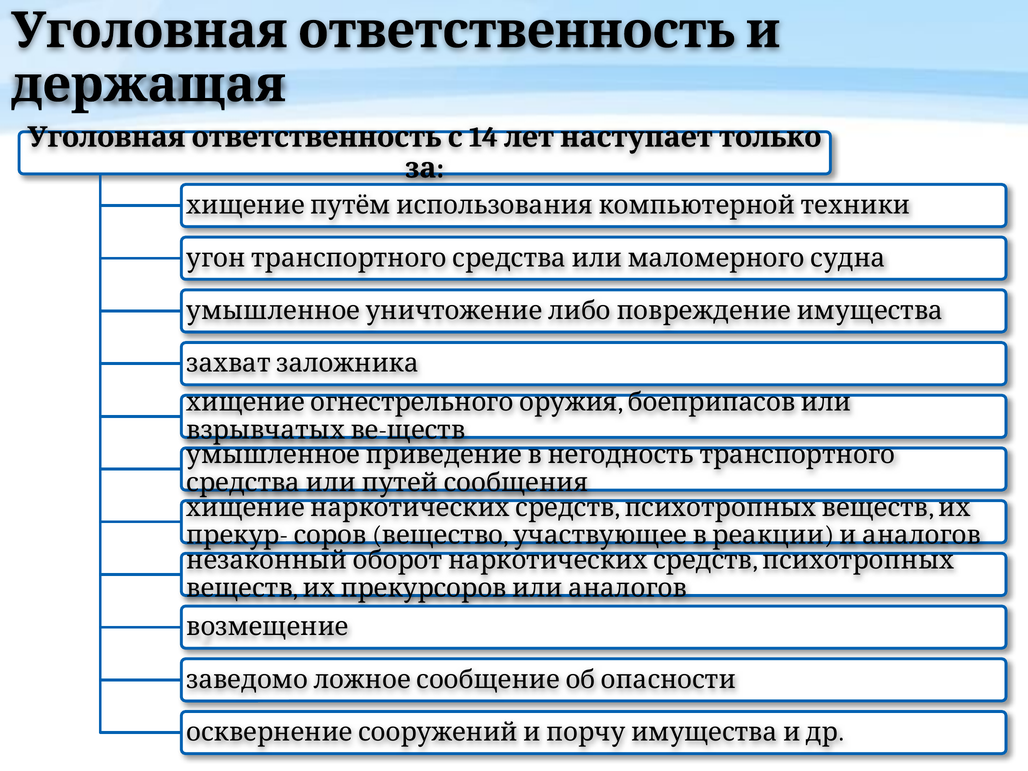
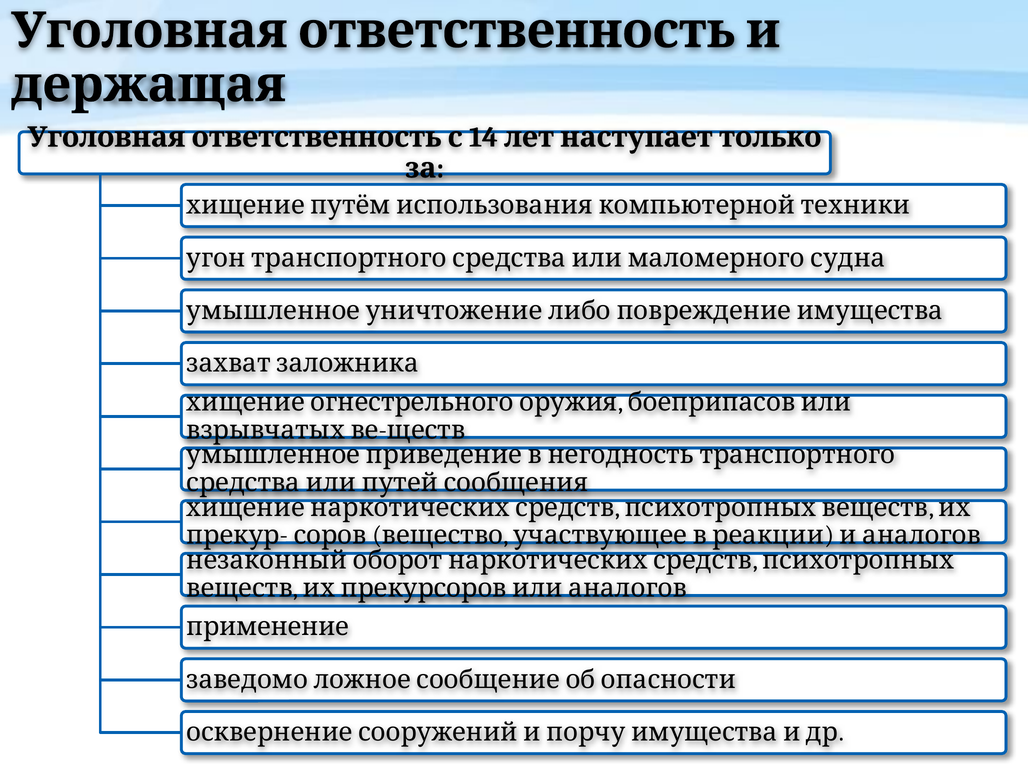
возмещение: возмещение -> применение
